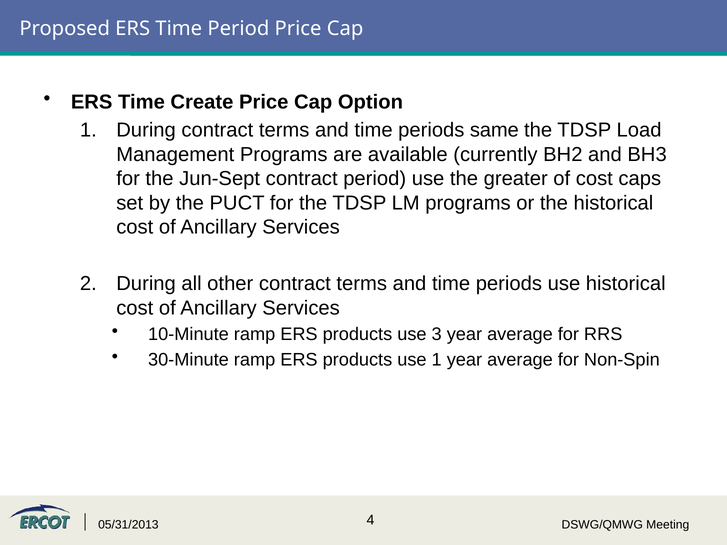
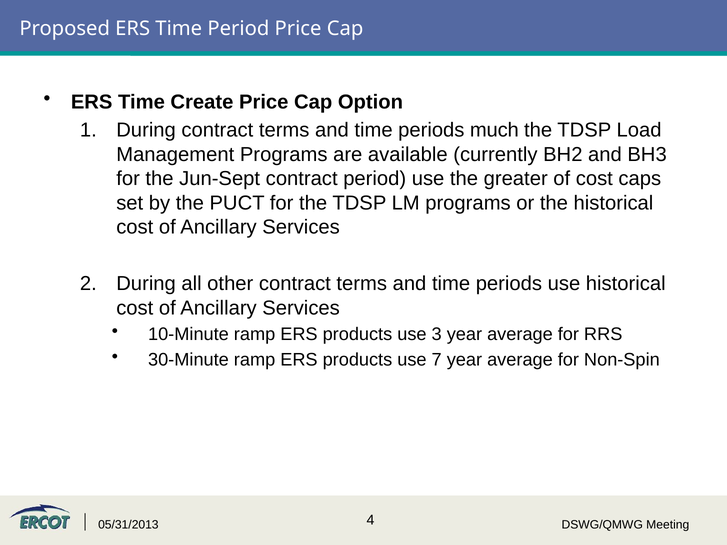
same: same -> much
use 1: 1 -> 7
